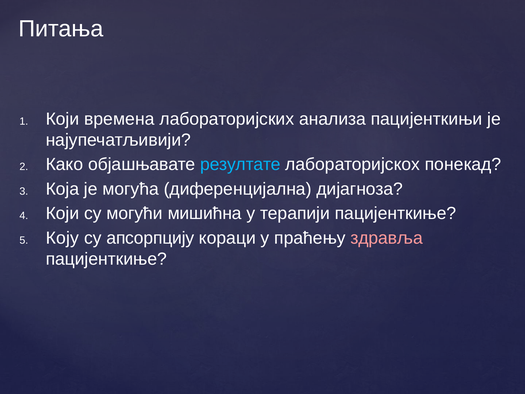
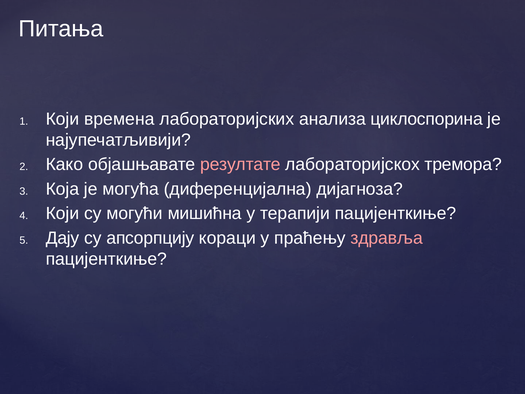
пацијенткињи: пацијенткињи -> циклоспорина
резултате colour: light blue -> pink
понекад: понекад -> тремора
Коју: Коју -> Дају
